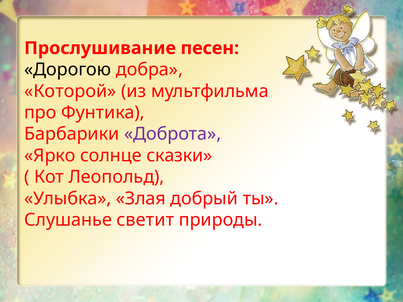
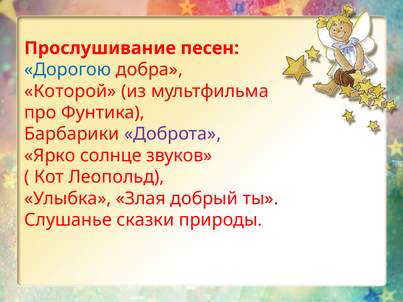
Дорогою colour: black -> blue
сказки: сказки -> звуков
светит: светит -> сказки
